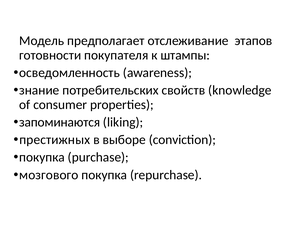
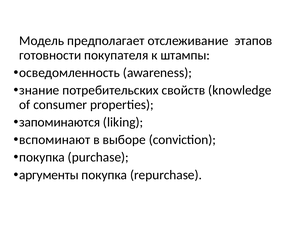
престижных: престижных -> вспоминают
мозгового: мозгового -> аргументы
